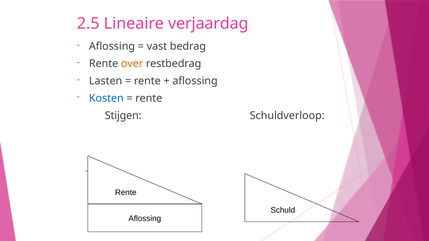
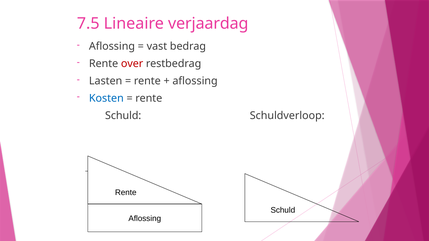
2.5: 2.5 -> 7.5
over colour: orange -> red
Stijgen at (123, 116): Stijgen -> Schuld
